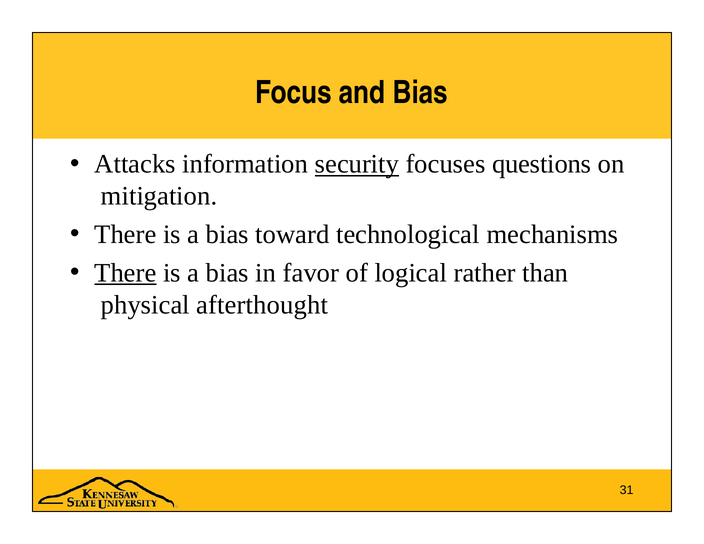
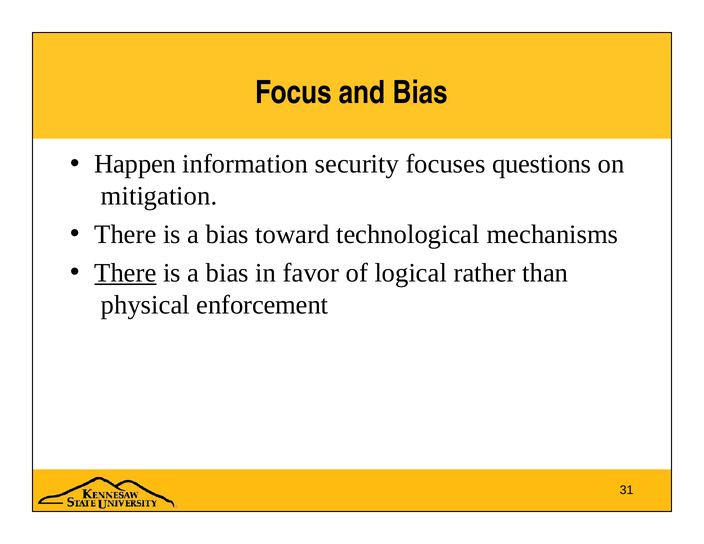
Attacks: Attacks -> Happen
security underline: present -> none
afterthought: afterthought -> enforcement
